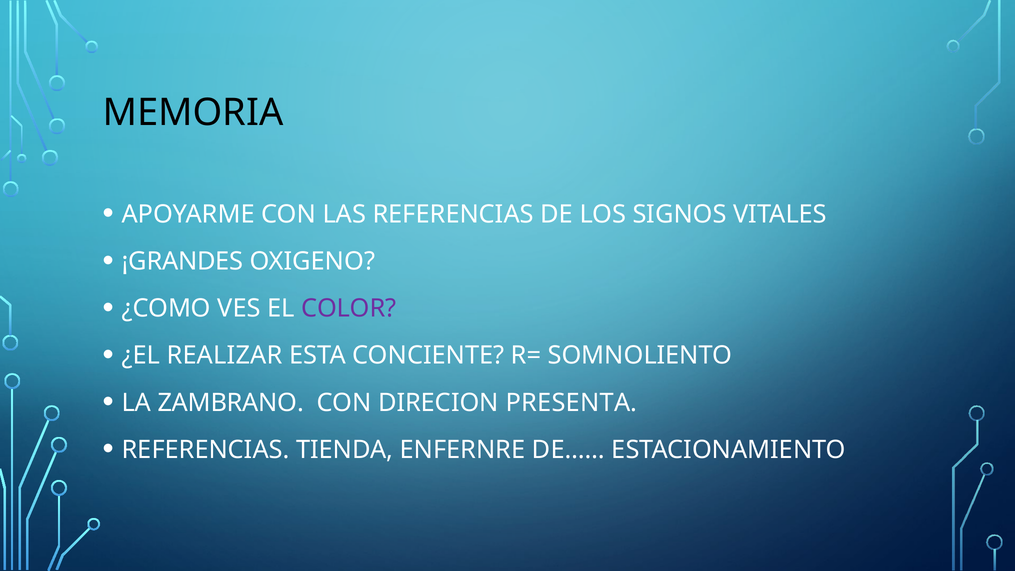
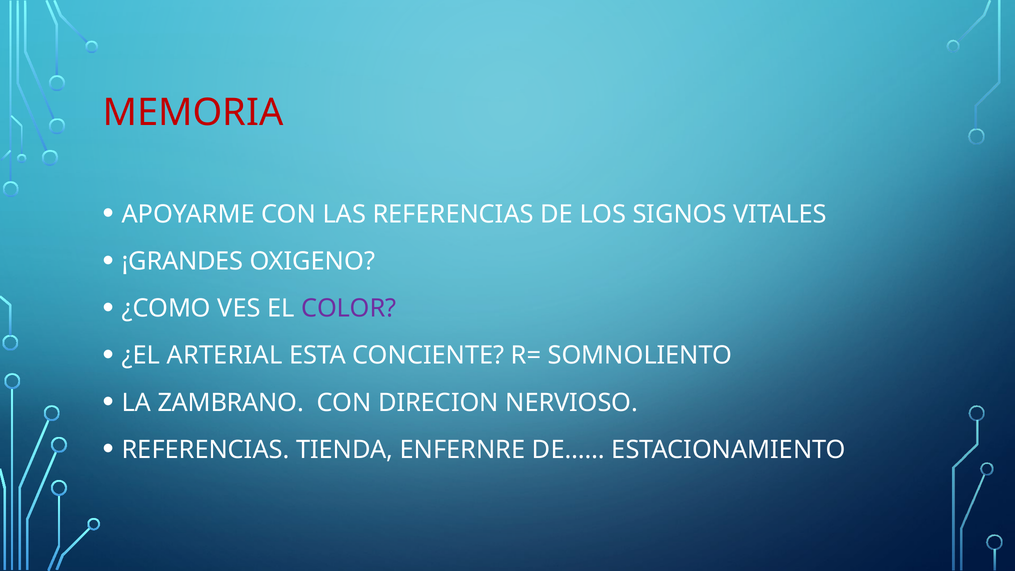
MEMORIA colour: black -> red
REALIZAR: REALIZAR -> ARTERIAL
PRESENTA: PRESENTA -> NERVIOSO
